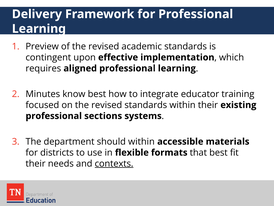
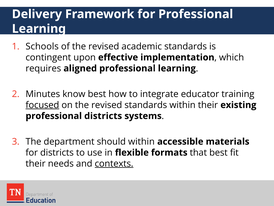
Preview: Preview -> Schools
focused underline: none -> present
professional sections: sections -> districts
